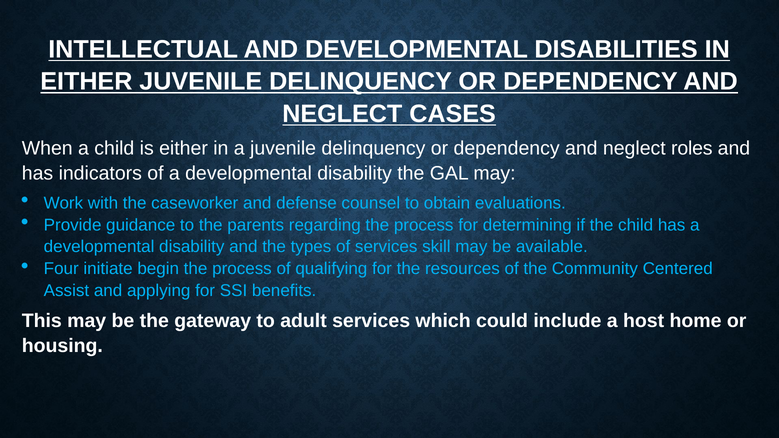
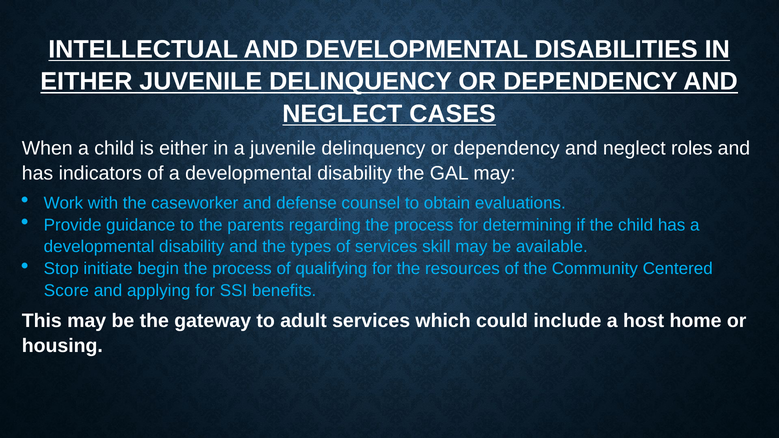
Four: Four -> Stop
Assist: Assist -> Score
